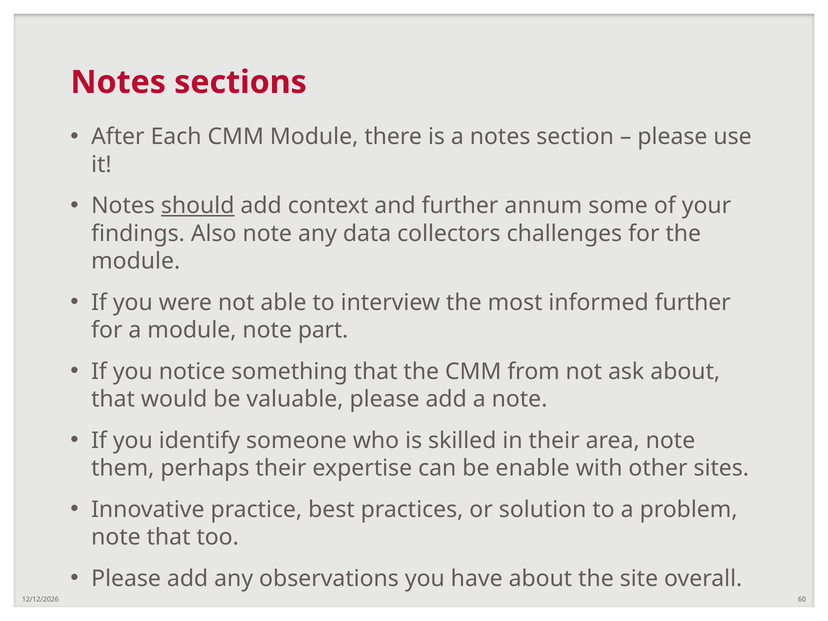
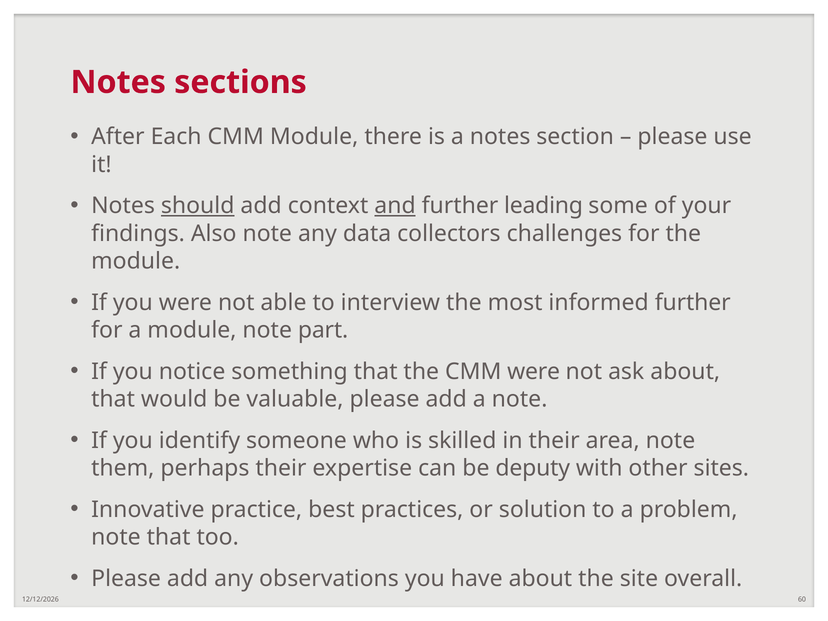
and underline: none -> present
annum: annum -> leading
CMM from: from -> were
enable: enable -> deputy
